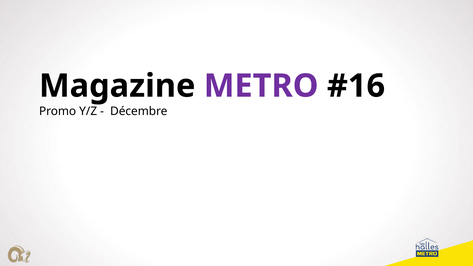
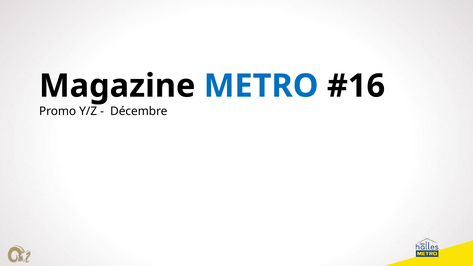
METRO colour: purple -> blue
